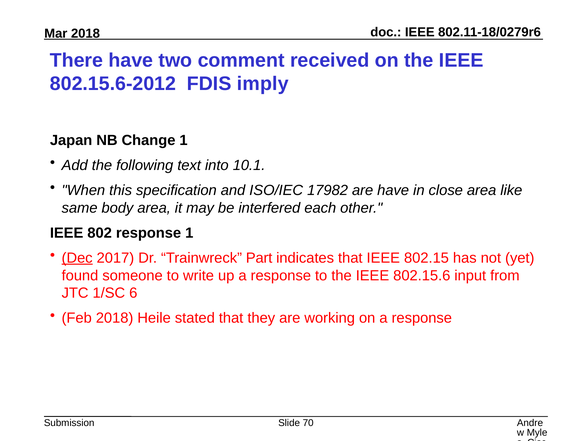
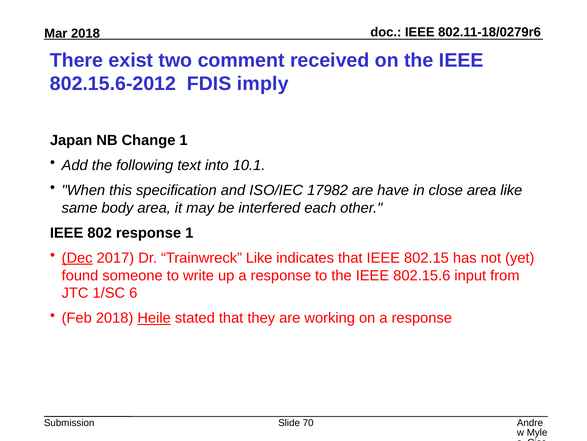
There have: have -> exist
Trainwreck Part: Part -> Like
Heile underline: none -> present
